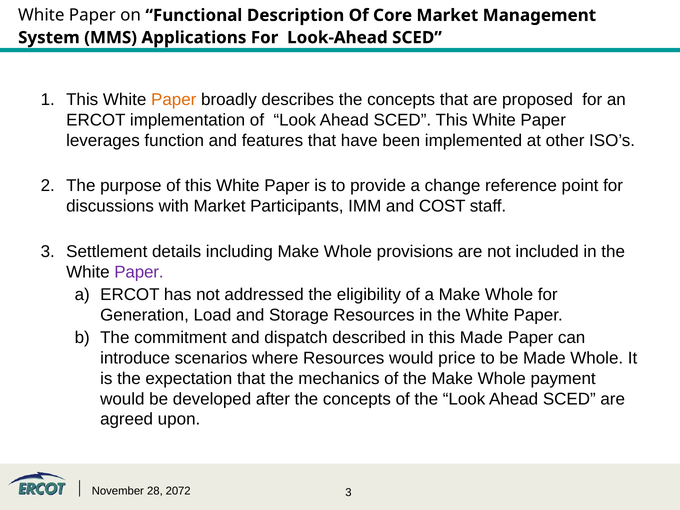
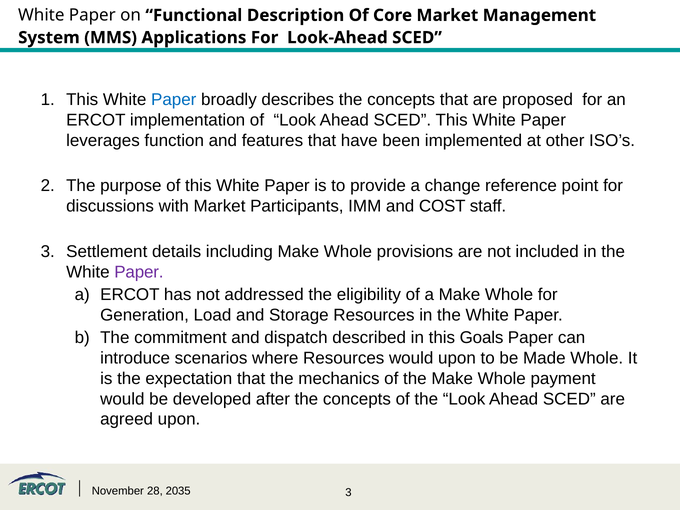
Paper at (174, 100) colour: orange -> blue
this Made: Made -> Goals
would price: price -> upon
2072: 2072 -> 2035
